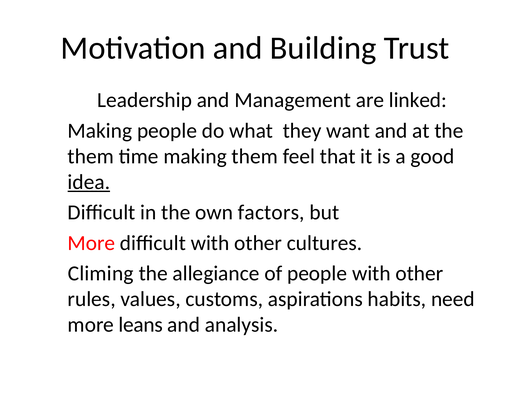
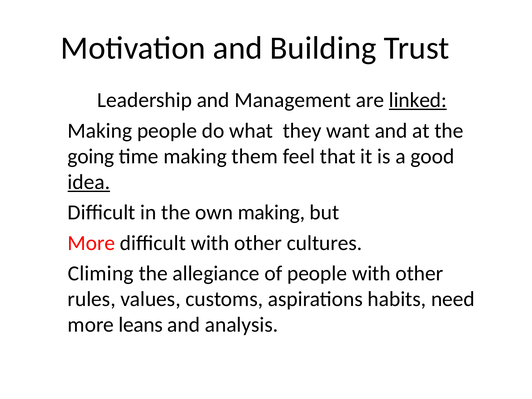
linked underline: none -> present
them at (91, 156): them -> going
own factors: factors -> making
